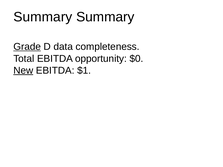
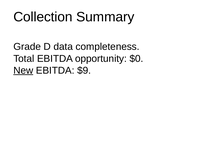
Summary at (43, 17): Summary -> Collection
Grade underline: present -> none
$1: $1 -> $9
